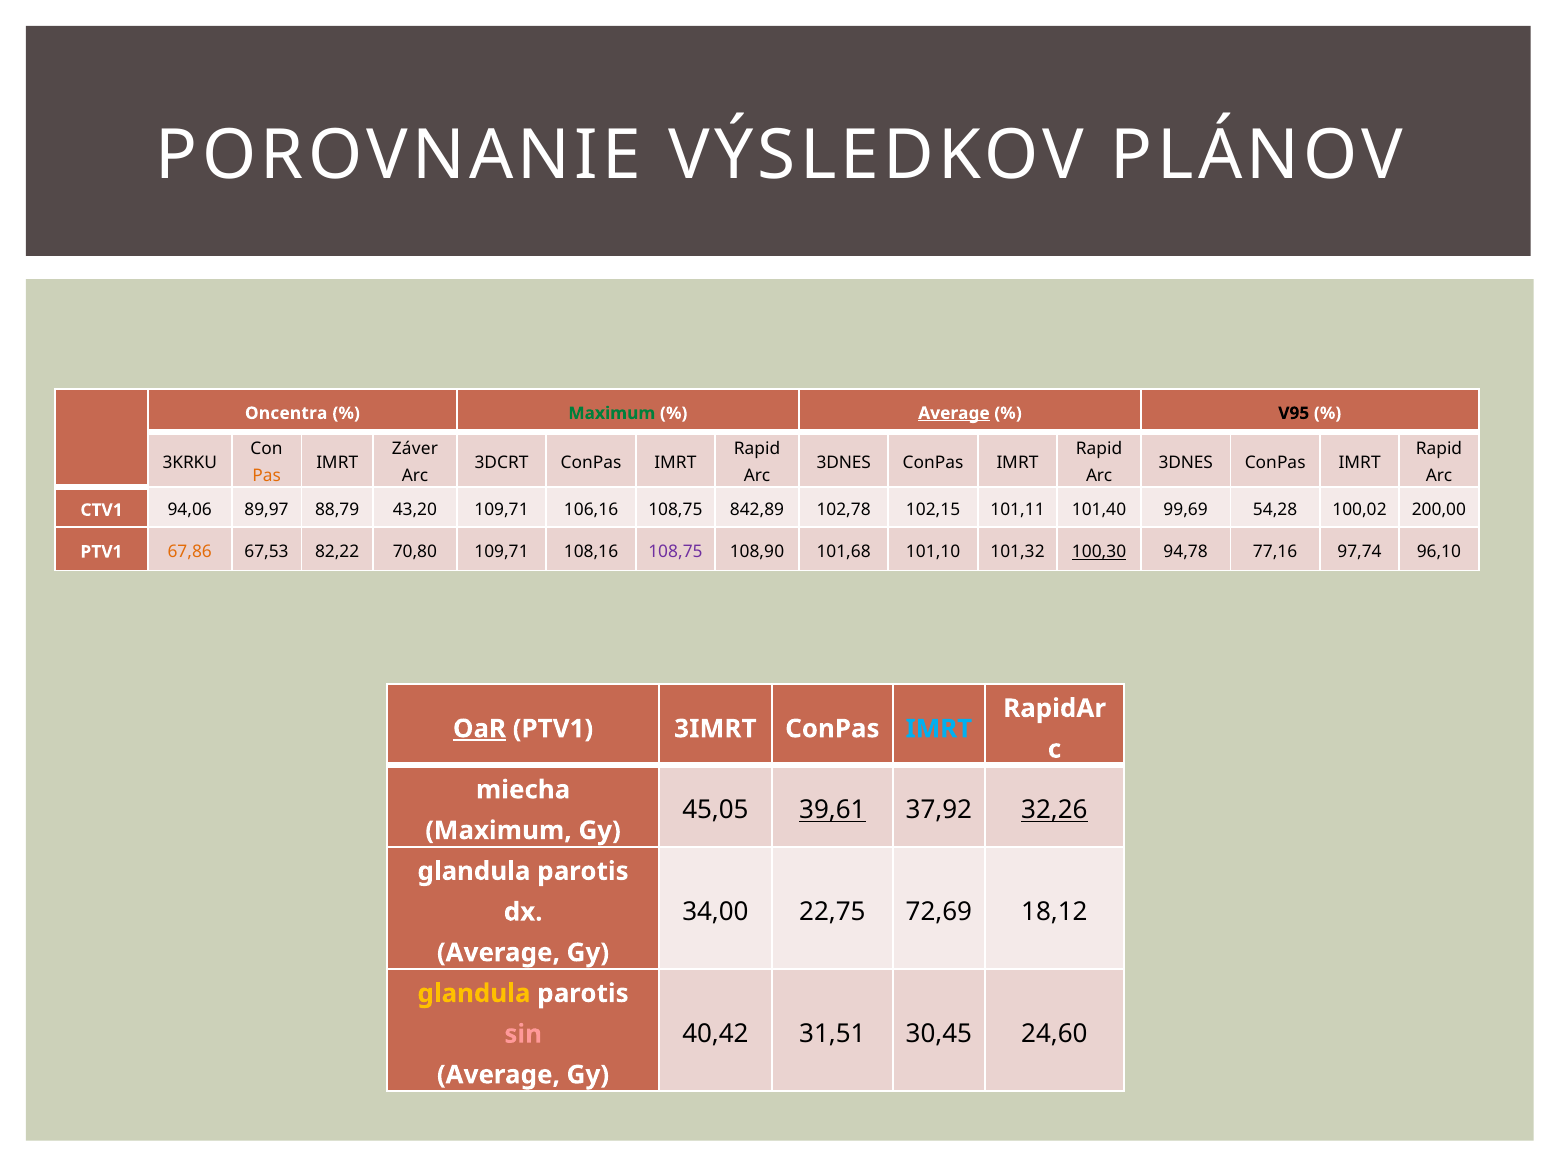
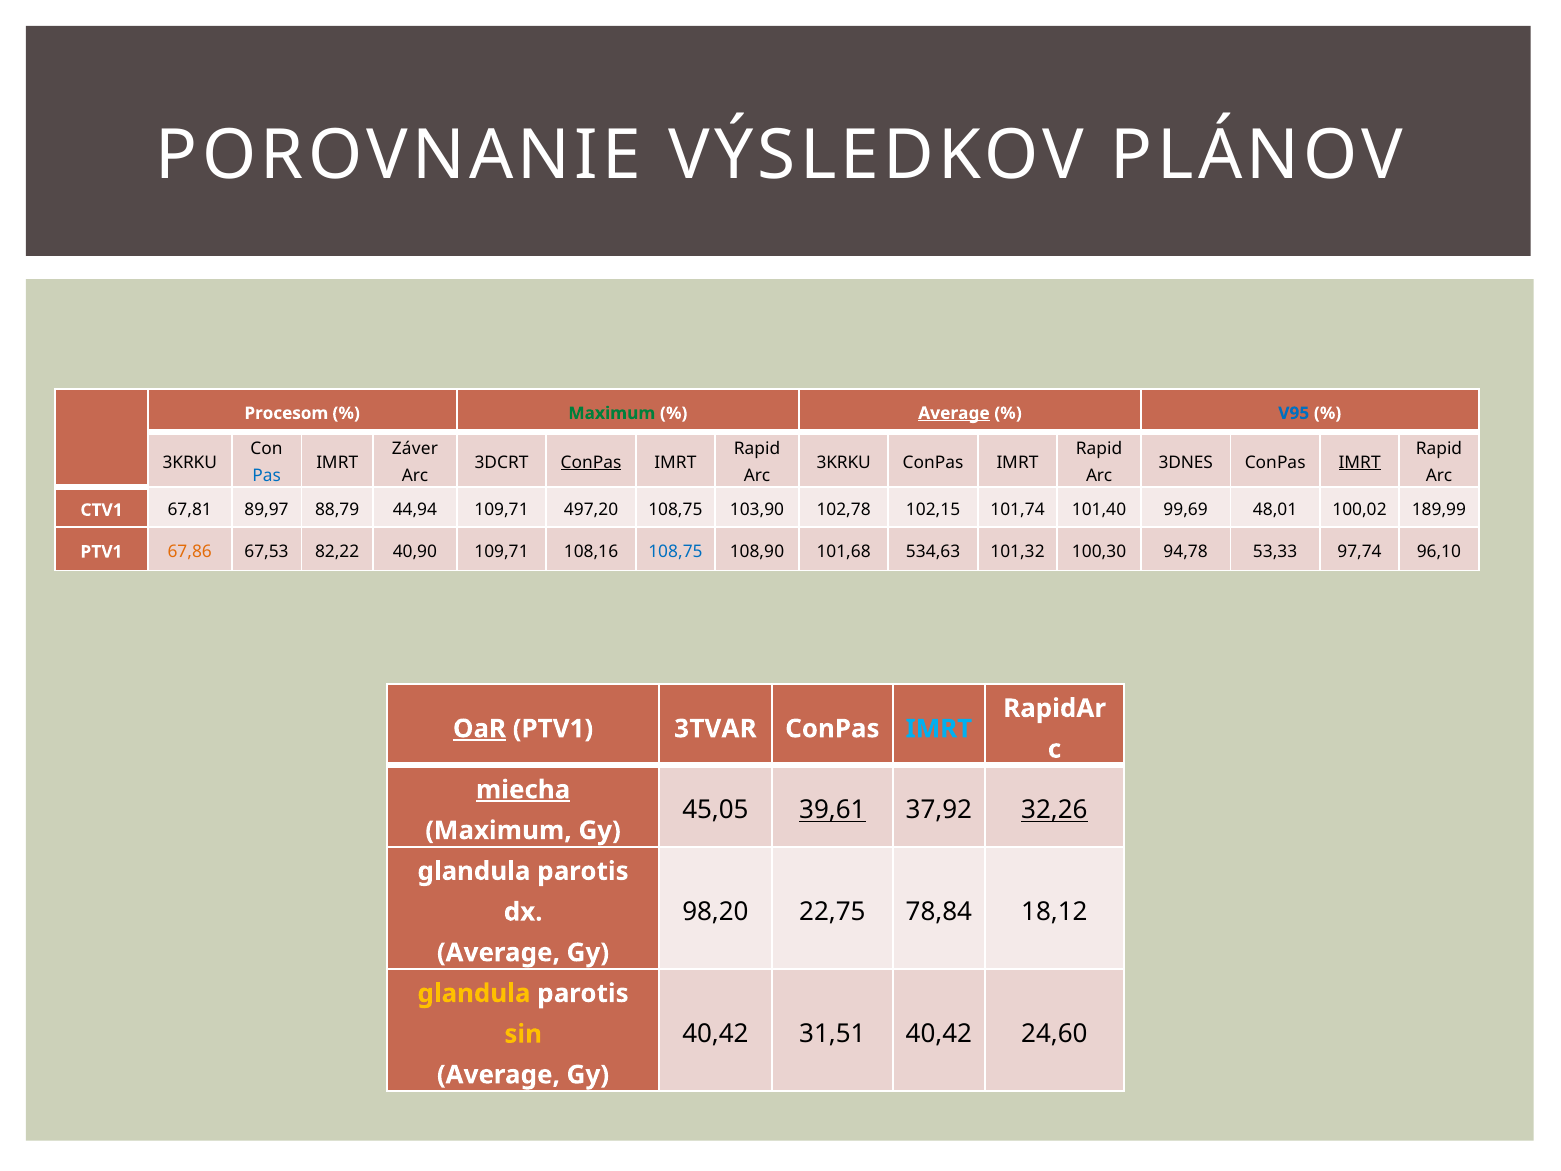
Oncentra: Oncentra -> Procesom
V95 colour: black -> blue
ConPas at (591, 462) underline: none -> present
3DNES at (844, 462): 3DNES -> 3KRKU
IMRT at (1360, 462) underline: none -> present
Pas colour: orange -> blue
94,06: 94,06 -> 67,81
43,20: 43,20 -> 44,94
106,16: 106,16 -> 497,20
842,89: 842,89 -> 103,90
101,11: 101,11 -> 101,74
54,28: 54,28 -> 48,01
200,00: 200,00 -> 189,99
70,80: 70,80 -> 40,90
108,75 at (675, 552) colour: purple -> blue
101,10: 101,10 -> 534,63
100,30 underline: present -> none
77,16: 77,16 -> 53,33
3IMRT: 3IMRT -> 3TVAR
miecha underline: none -> present
34,00: 34,00 -> 98,20
72,69: 72,69 -> 78,84
31,51 30,45: 30,45 -> 40,42
sin colour: pink -> yellow
